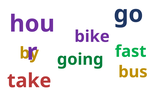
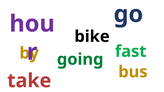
bike colour: purple -> black
